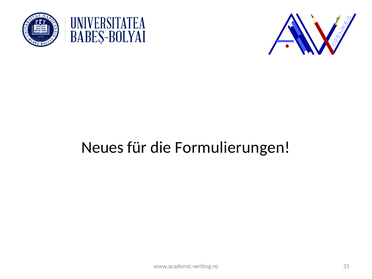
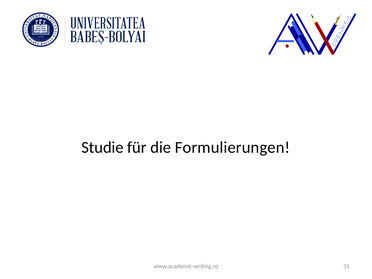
Neues: Neues -> Studie
